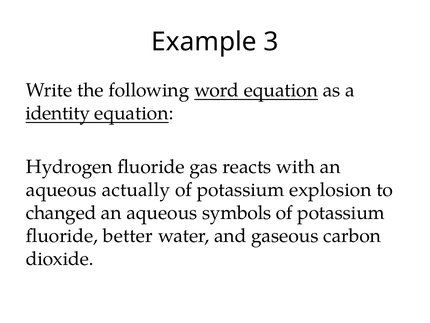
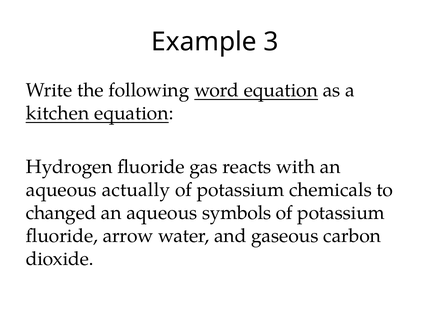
identity: identity -> kitchen
explosion: explosion -> chemicals
better: better -> arrow
